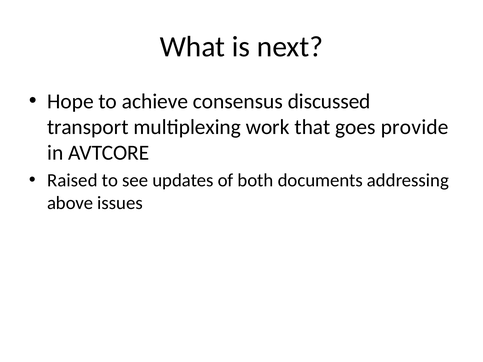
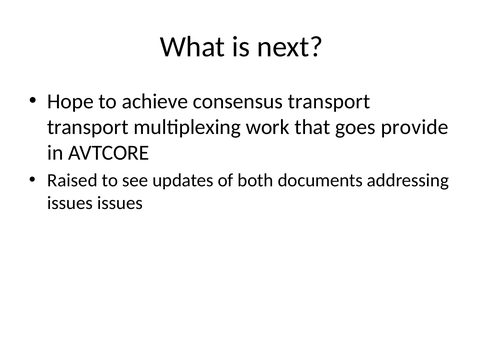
consensus discussed: discussed -> transport
above at (70, 203): above -> issues
